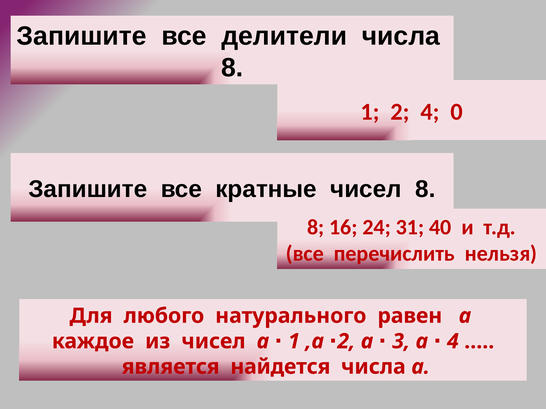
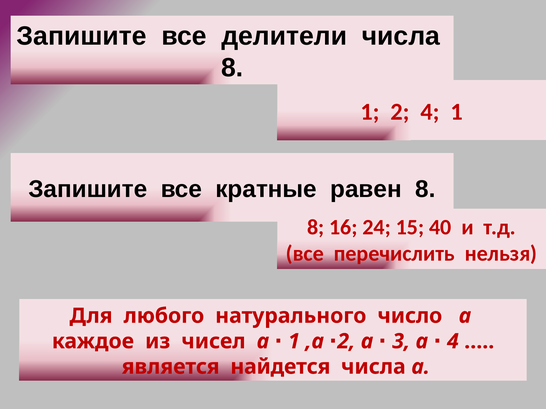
4 0: 0 -> 1
кратные чисел: чисел -> равен
31: 31 -> 15
равен: равен -> число
